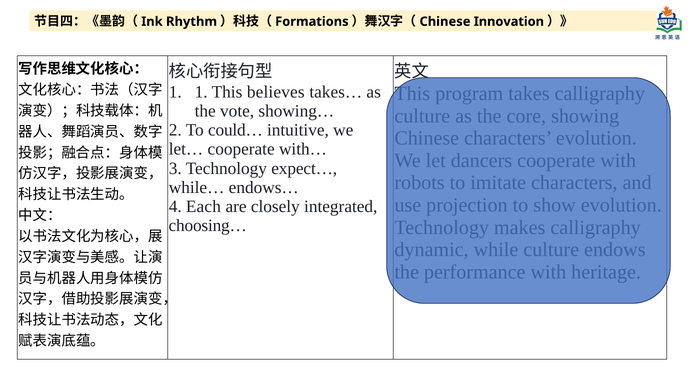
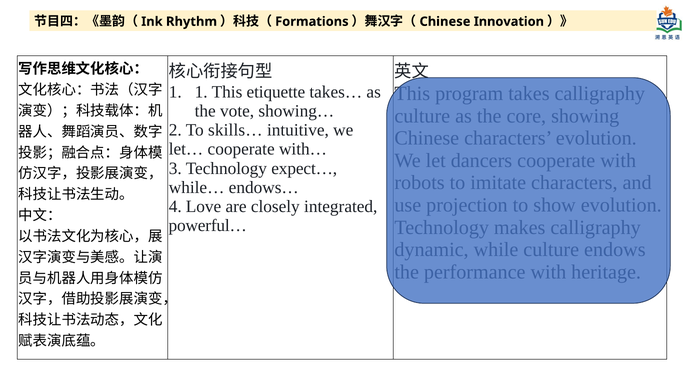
believes: believes -> etiquette
could…: could… -> skills…
Each: Each -> Love
choosing…: choosing… -> powerful…
